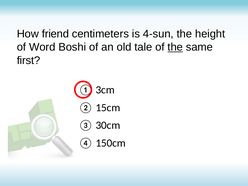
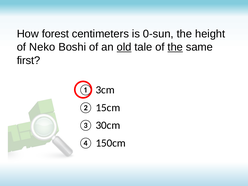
friend: friend -> forest
4-sun: 4-sun -> 0-sun
Word: Word -> Neko
old underline: none -> present
